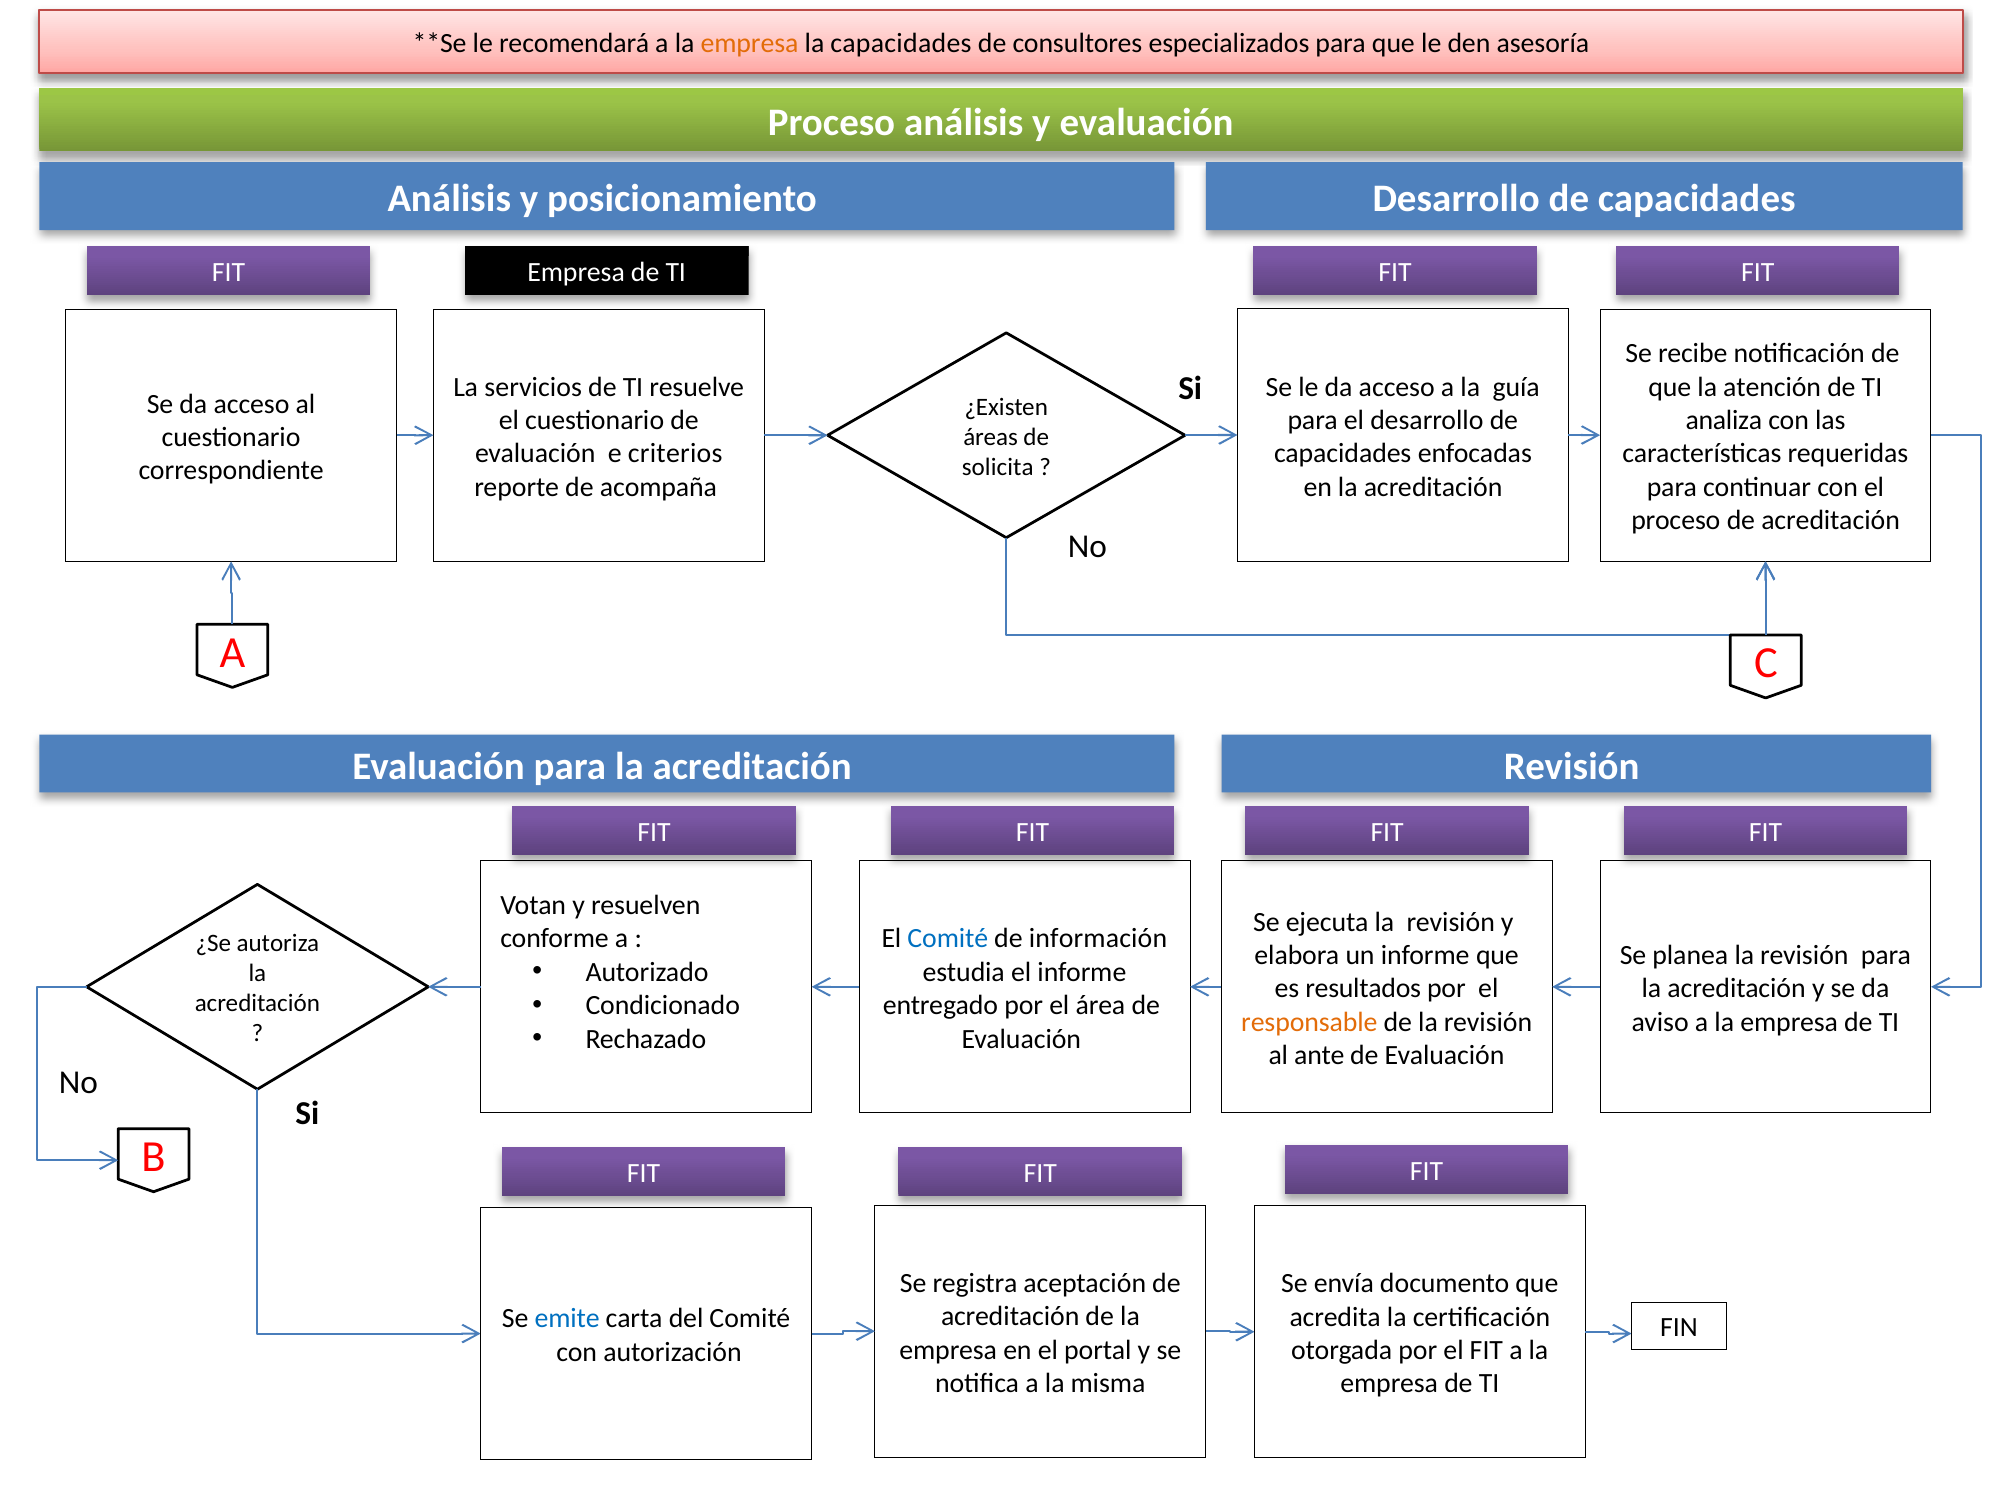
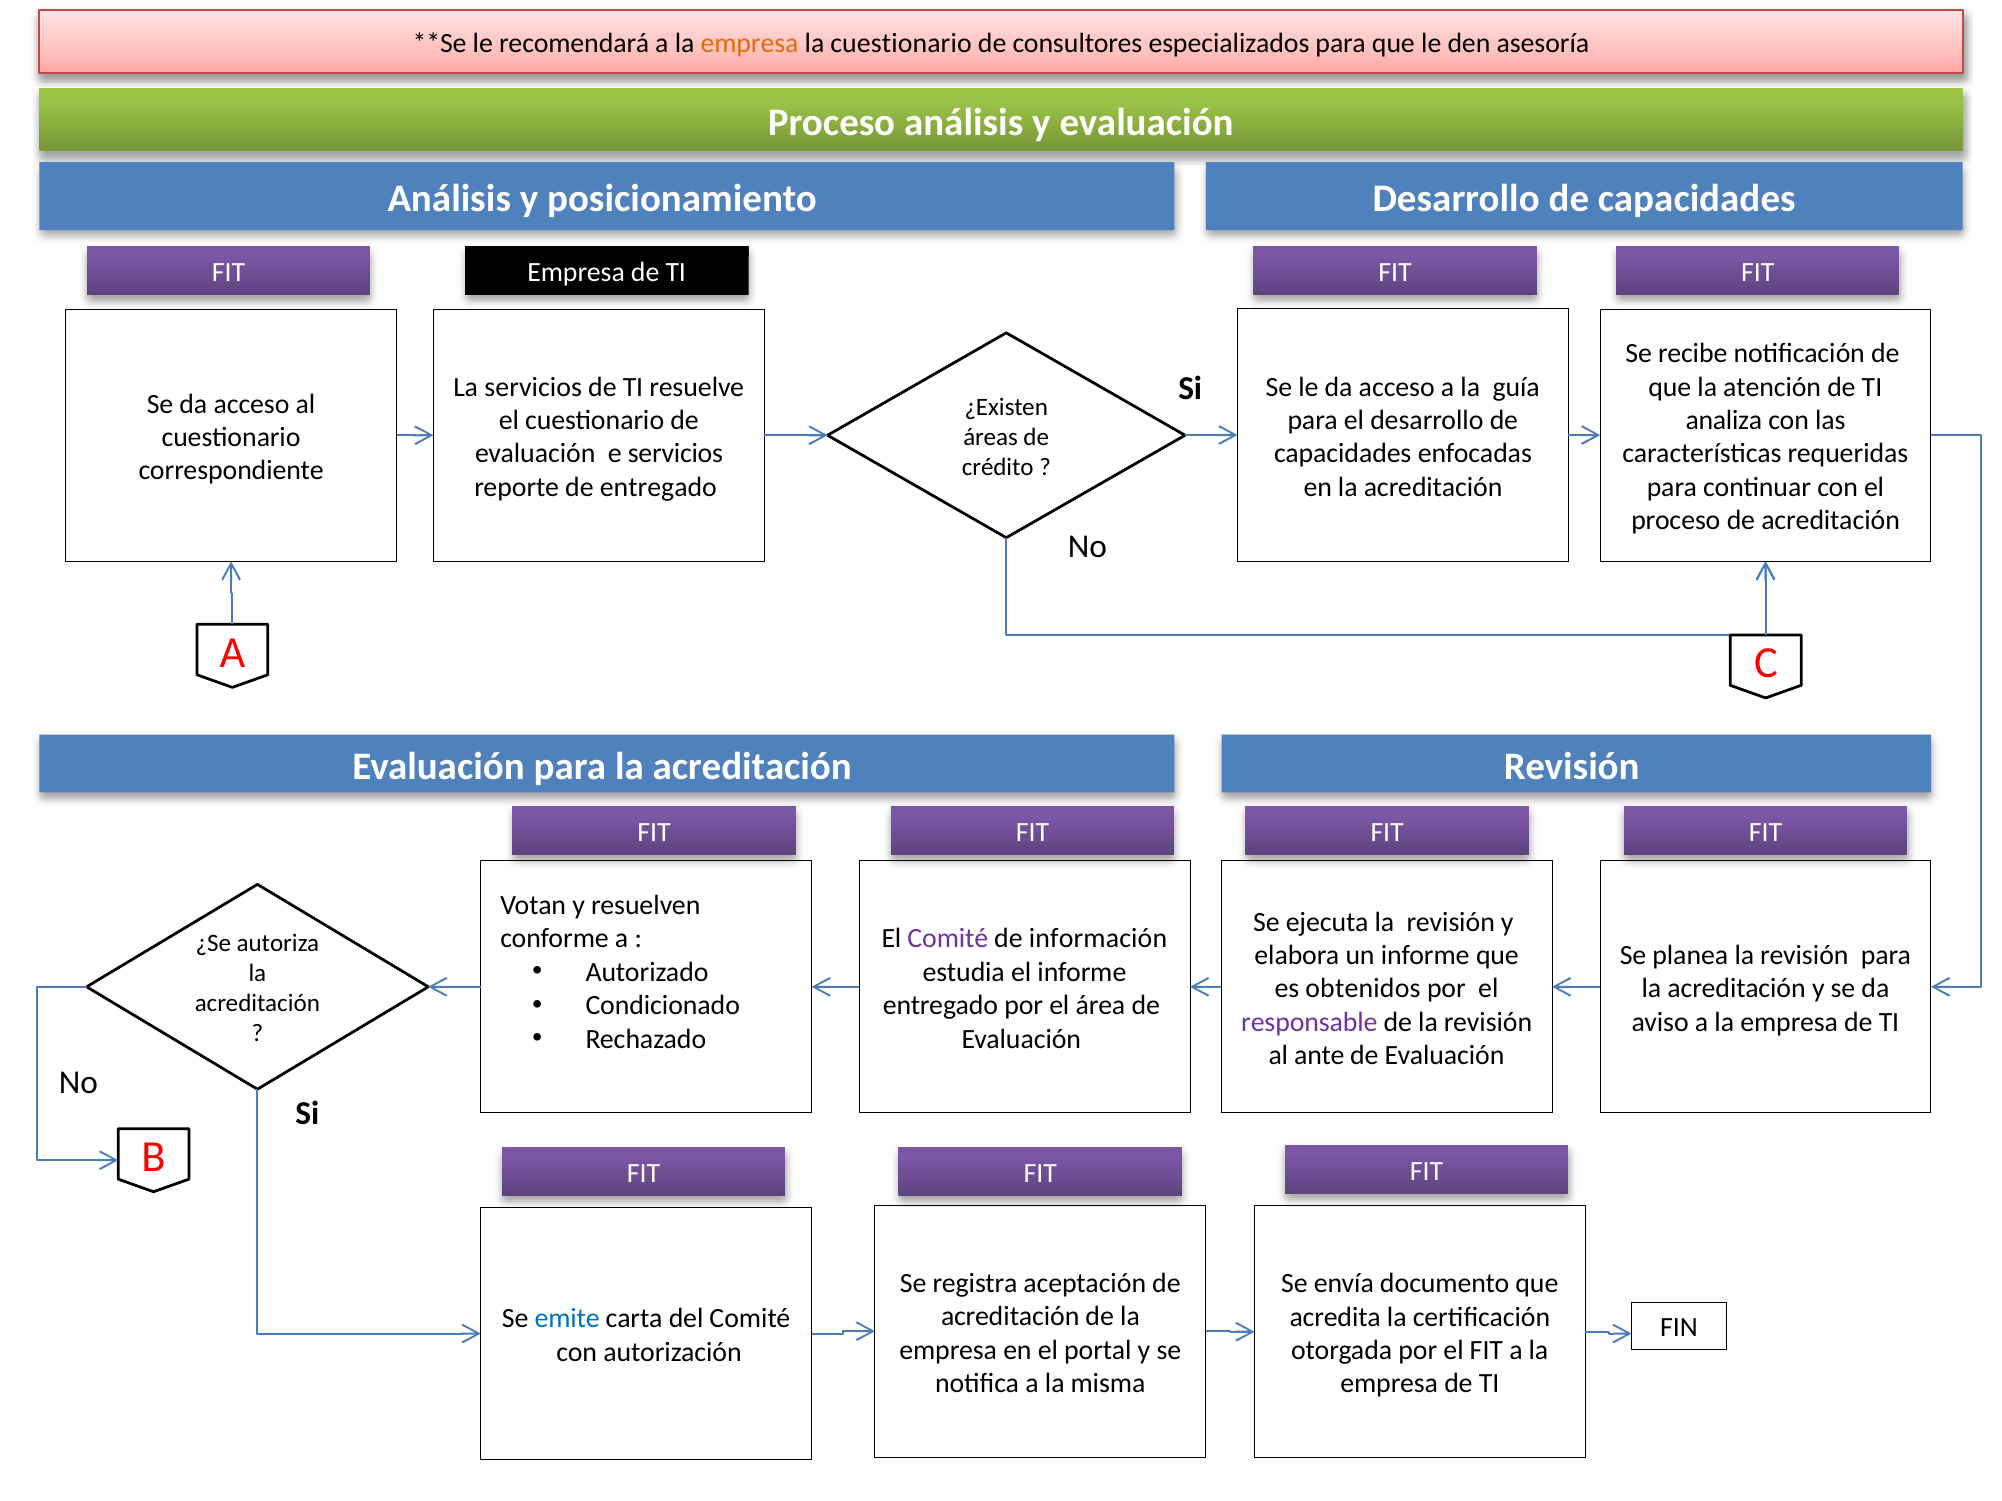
la capacidades: capacidades -> cuestionario
e criterios: criterios -> servicios
solicita: solicita -> crédito
de acompaña: acompaña -> entregado
Comité at (948, 939) colour: blue -> purple
resultados: resultados -> obtenidos
responsable colour: orange -> purple
